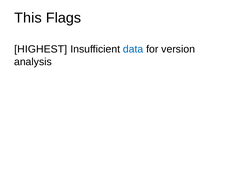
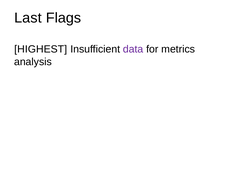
This: This -> Last
data colour: blue -> purple
version: version -> metrics
